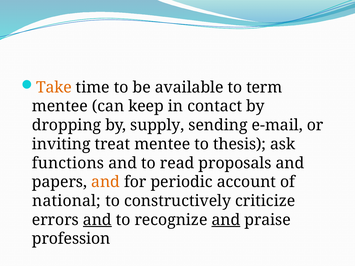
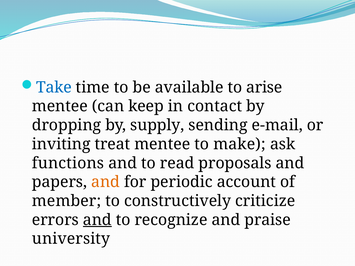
Take colour: orange -> blue
term: term -> arise
thesis: thesis -> make
national: national -> member
and at (226, 220) underline: present -> none
profession: profession -> university
